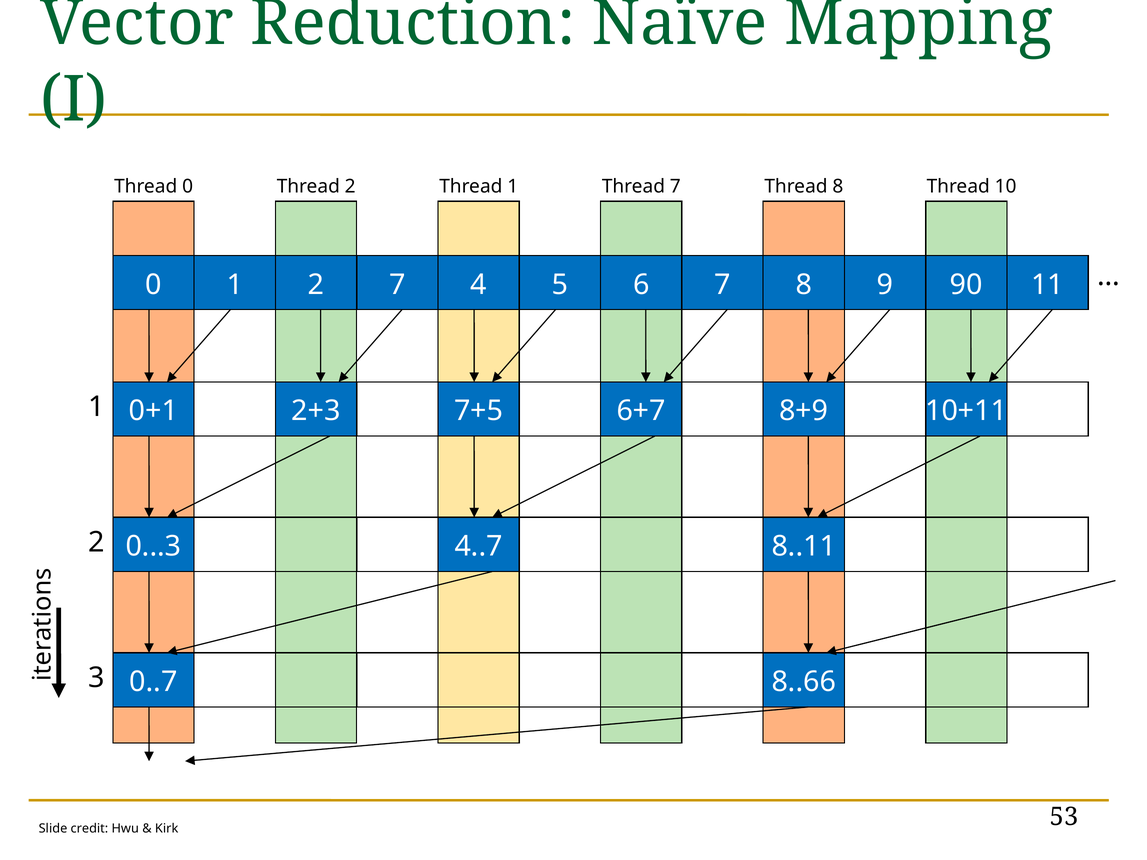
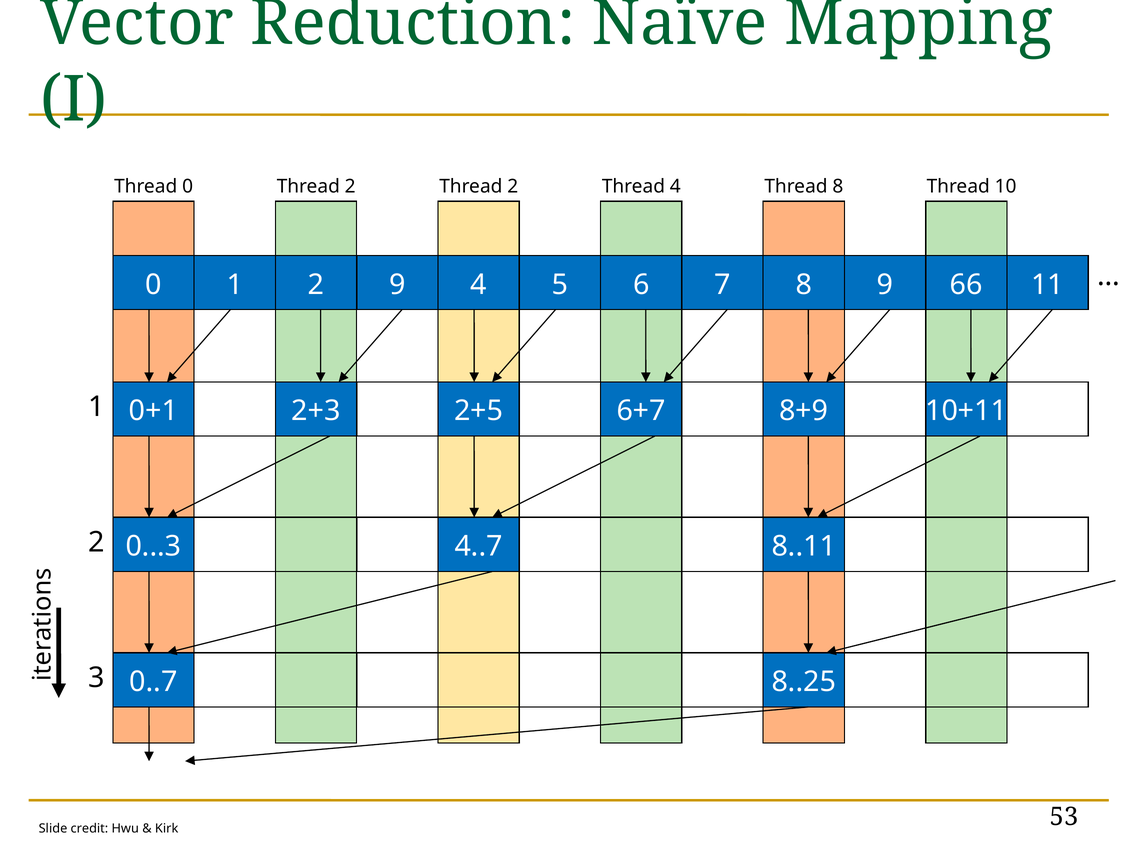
2 Thread 1: 1 -> 2
Thread 7: 7 -> 4
2 7: 7 -> 9
90: 90 -> 66
7+5: 7+5 -> 2+5
8..66: 8..66 -> 8..25
